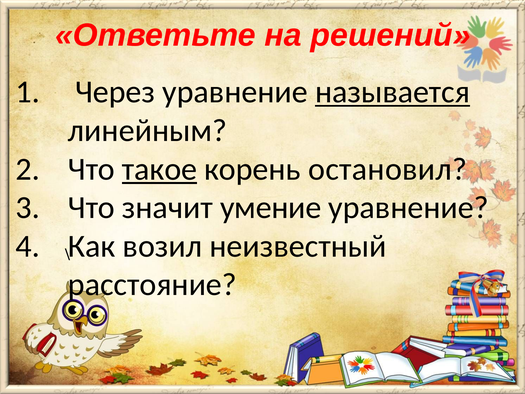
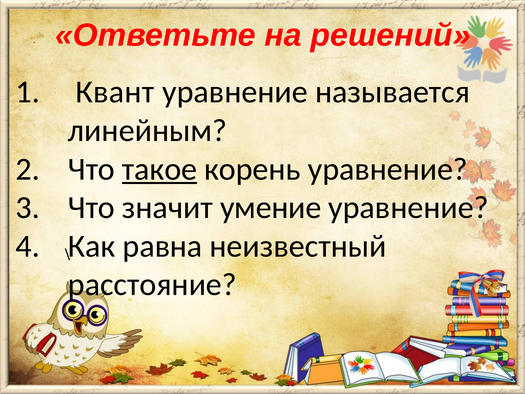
Через: Через -> Квант
называется underline: present -> none
корень остановил: остановил -> уравнение
возил: возил -> равна
